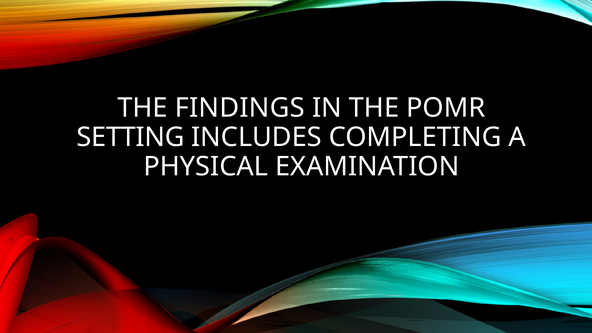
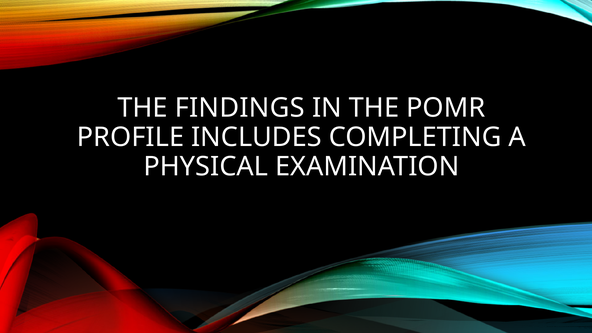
SETTING: SETTING -> PROFILE
